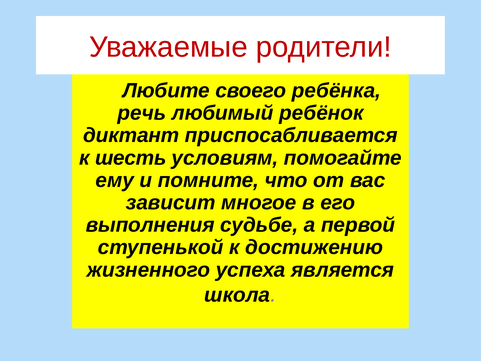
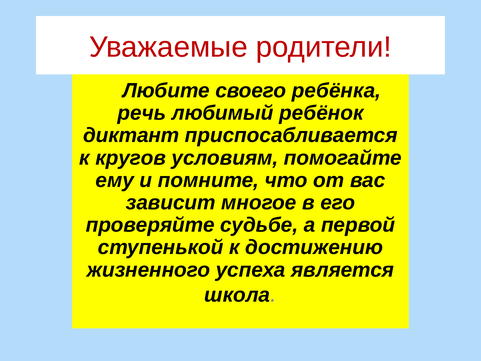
шесть: шесть -> кругов
выполнения: выполнения -> проверяйте
